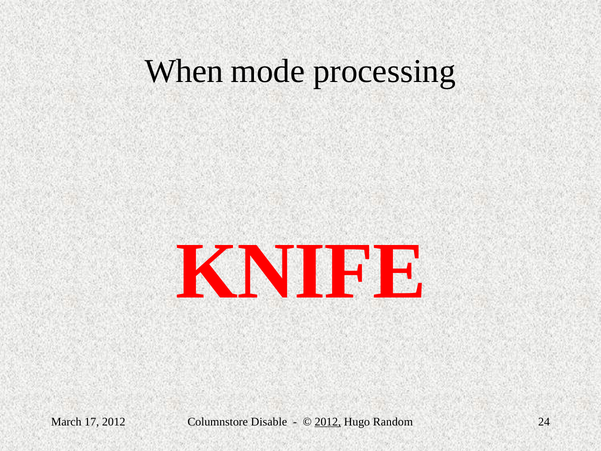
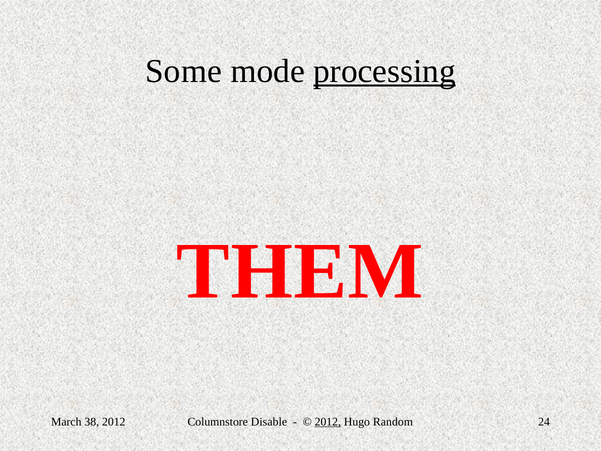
When: When -> Some
processing underline: none -> present
KNIFE: KNIFE -> THEM
17: 17 -> 38
